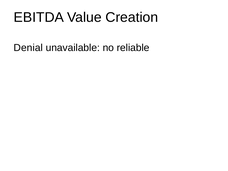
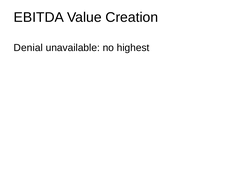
reliable: reliable -> highest
